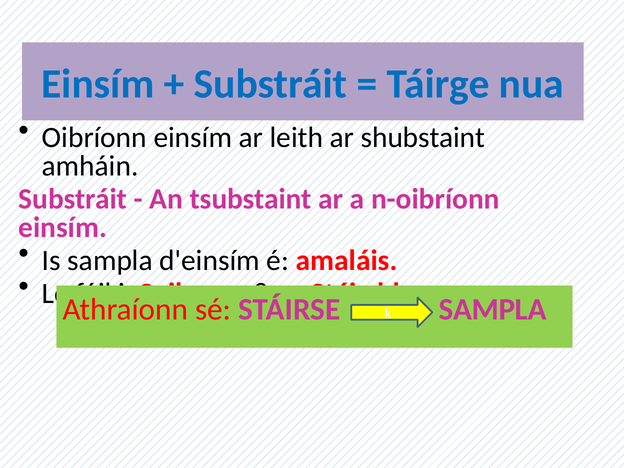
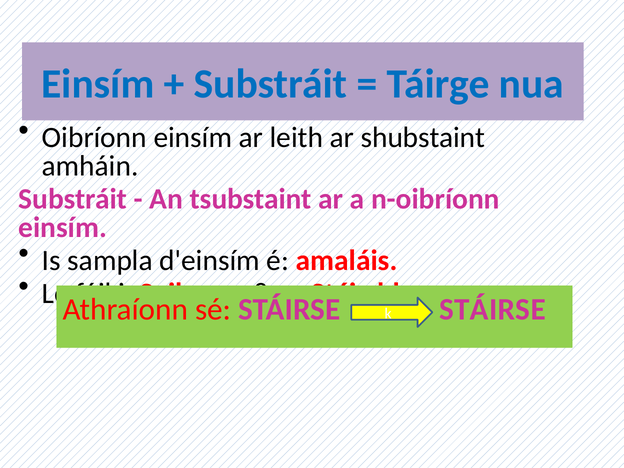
SAMPLA at (493, 309): SAMPLA -> STÁIRSE
